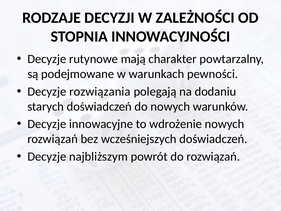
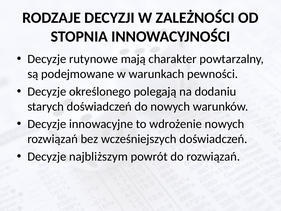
rozwiązania: rozwiązania -> określonego
